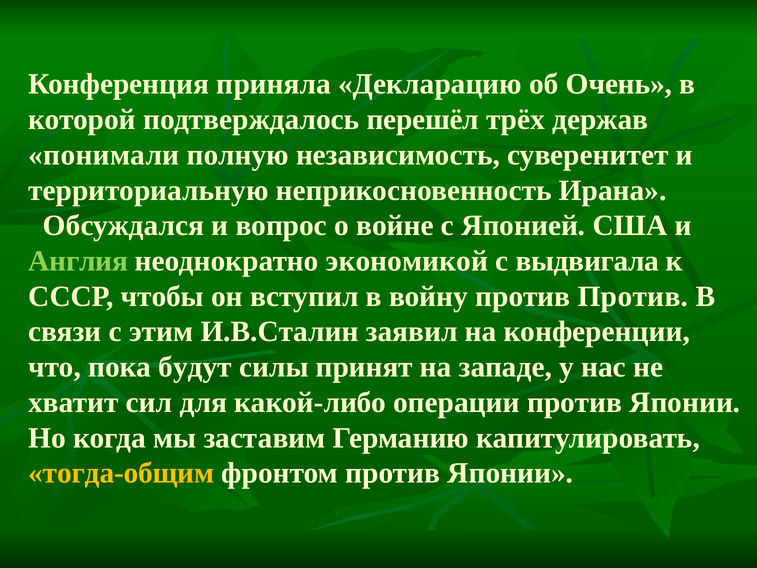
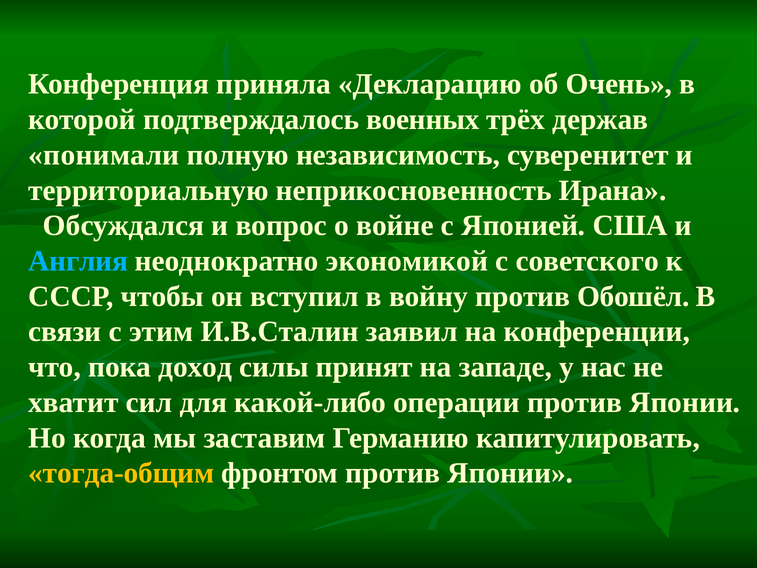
перешёл: перешёл -> военных
Англия colour: light green -> light blue
выдвигала: выдвигала -> советского
против Против: Против -> Обошёл
будут: будут -> доход
